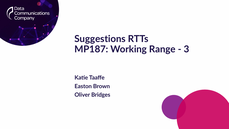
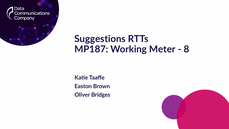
Range: Range -> Meter
3: 3 -> 8
